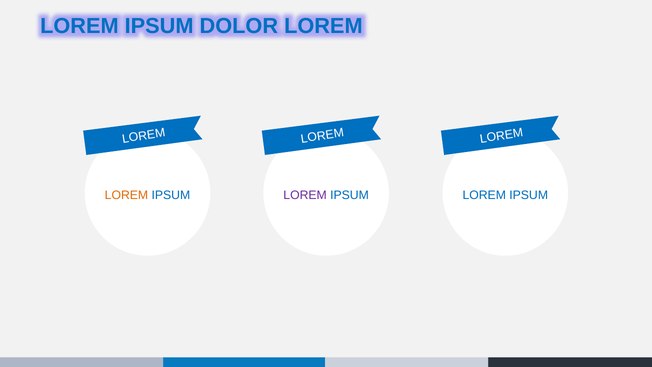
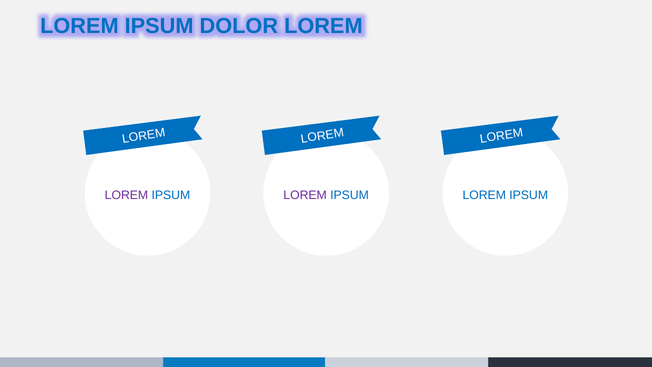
LOREM at (126, 195) colour: orange -> purple
